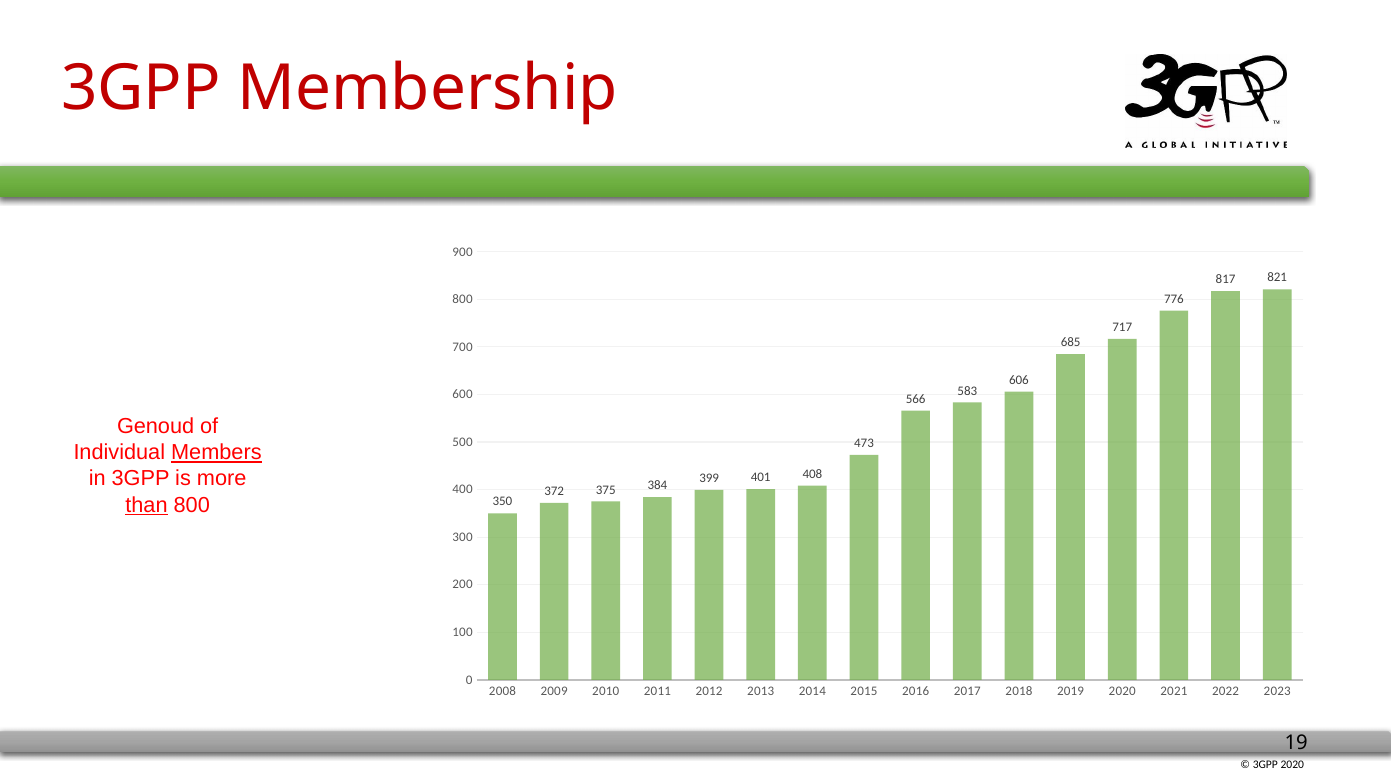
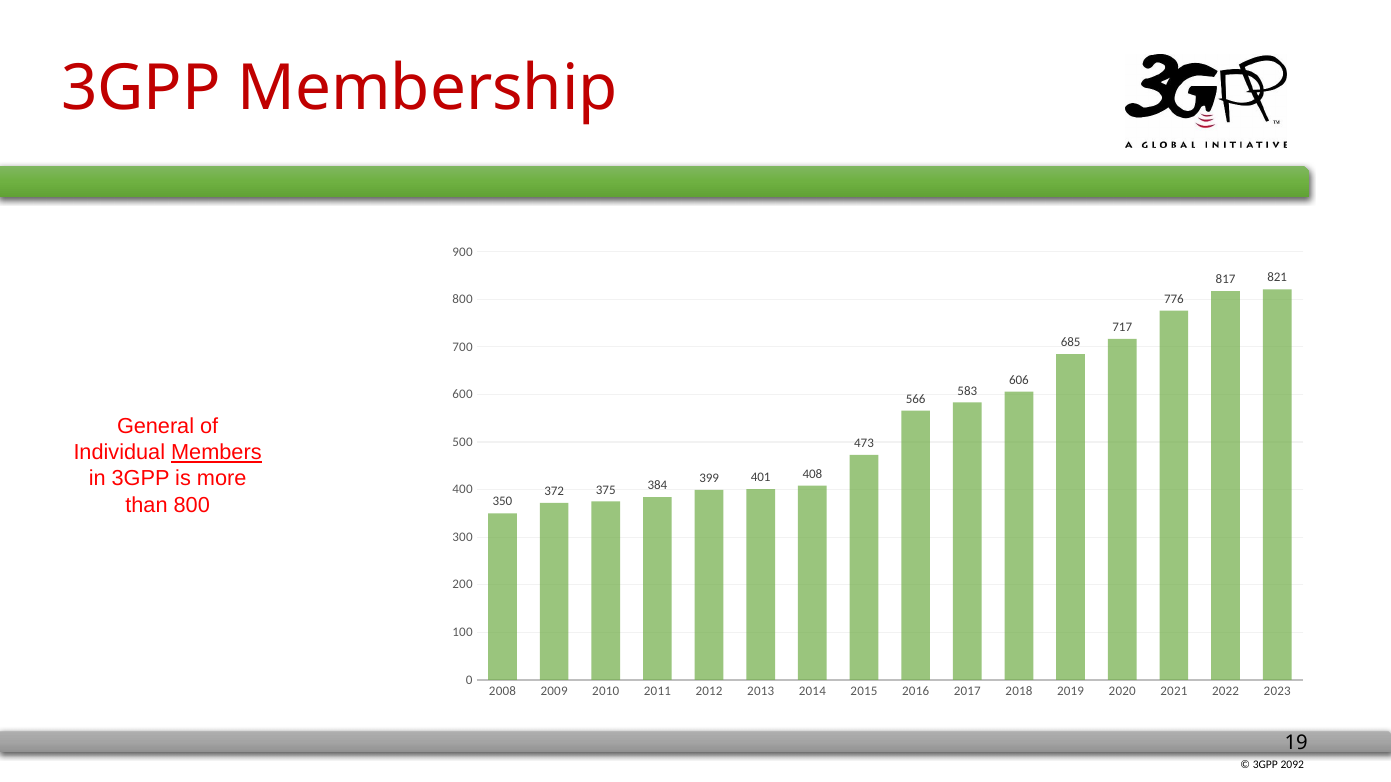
Genoud: Genoud -> General
than underline: present -> none
3GPP 2020: 2020 -> 2092
